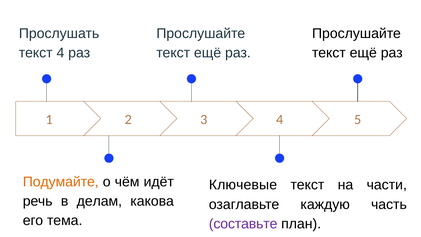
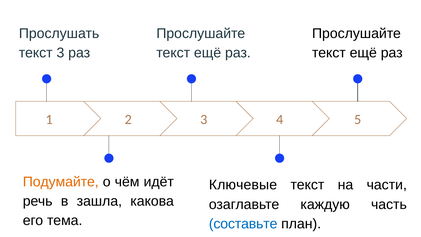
текст 4: 4 -> 3
делам: делам -> зашла
составьте colour: purple -> blue
